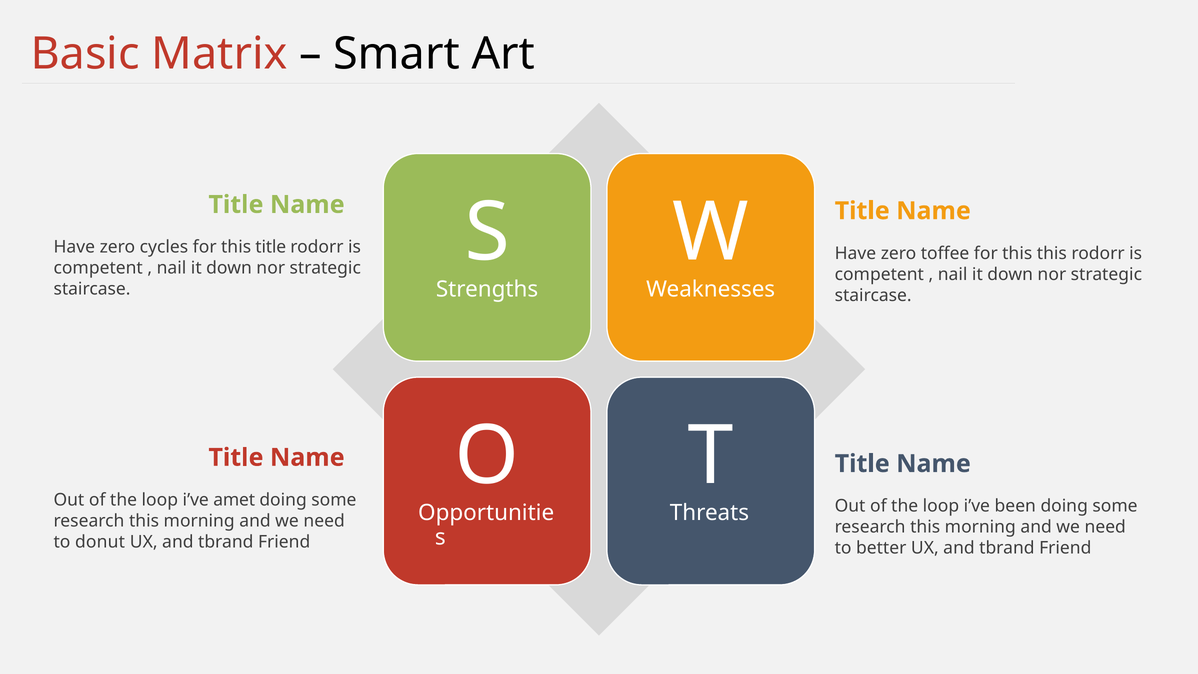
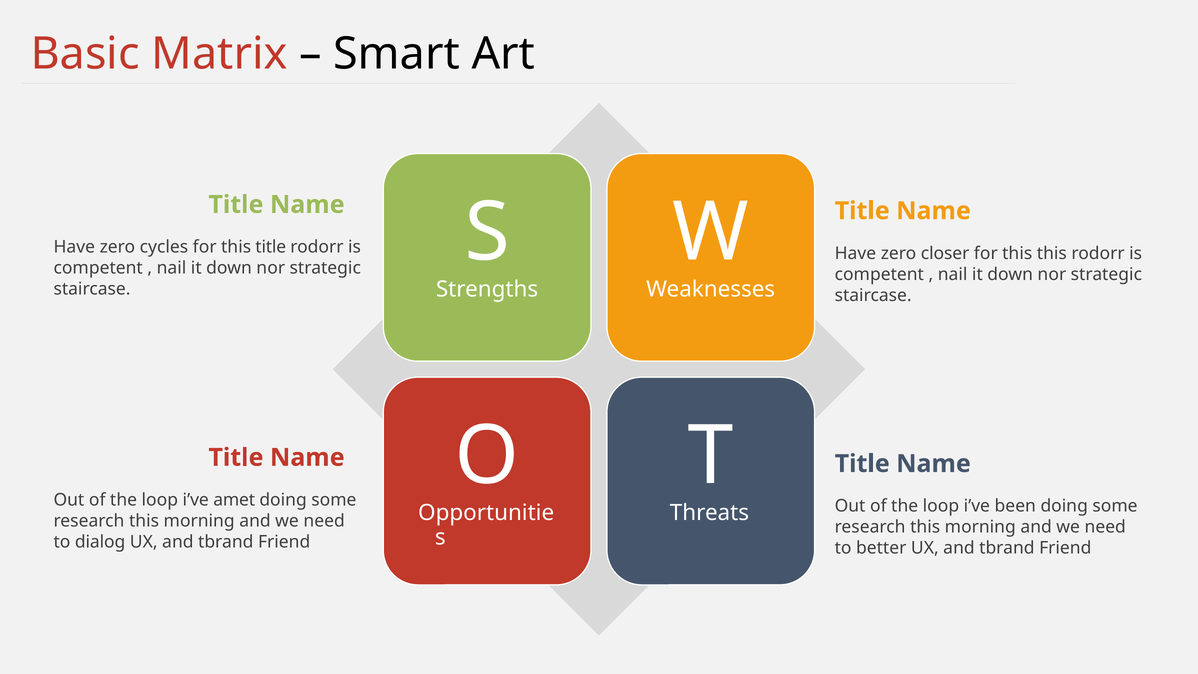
toffee: toffee -> closer
donut: donut -> dialog
